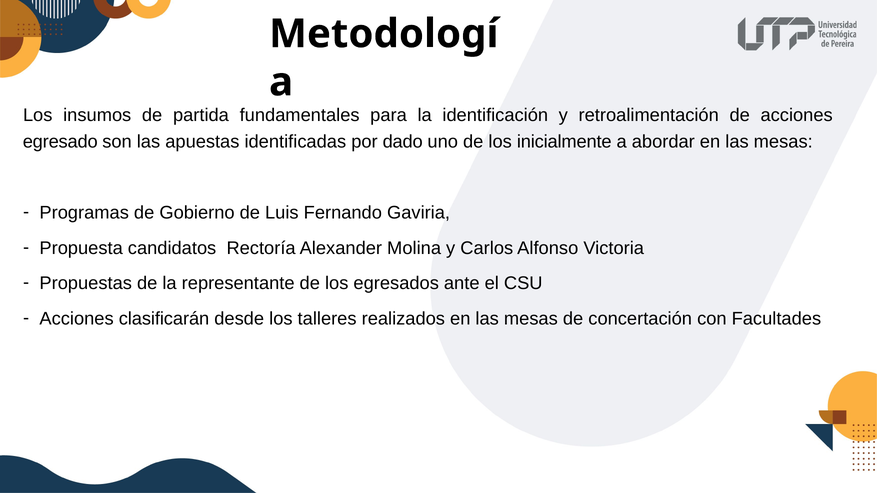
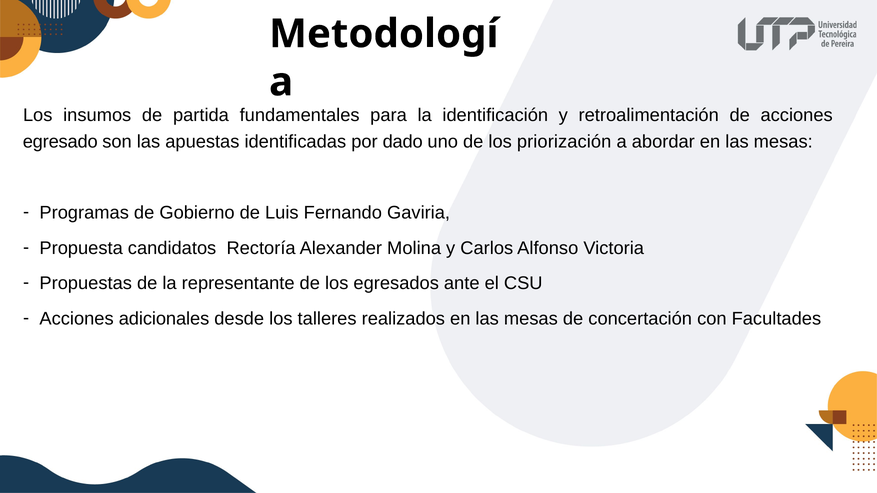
inicialmente: inicialmente -> priorización
clasificarán: clasificarán -> adicionales
